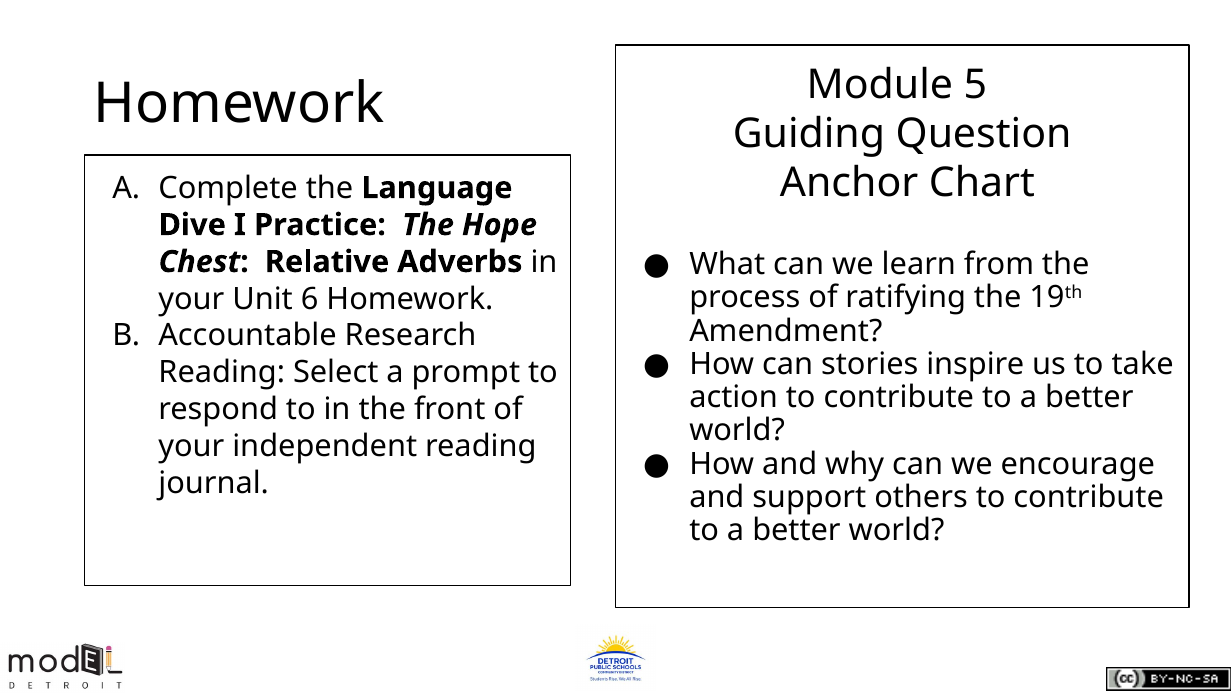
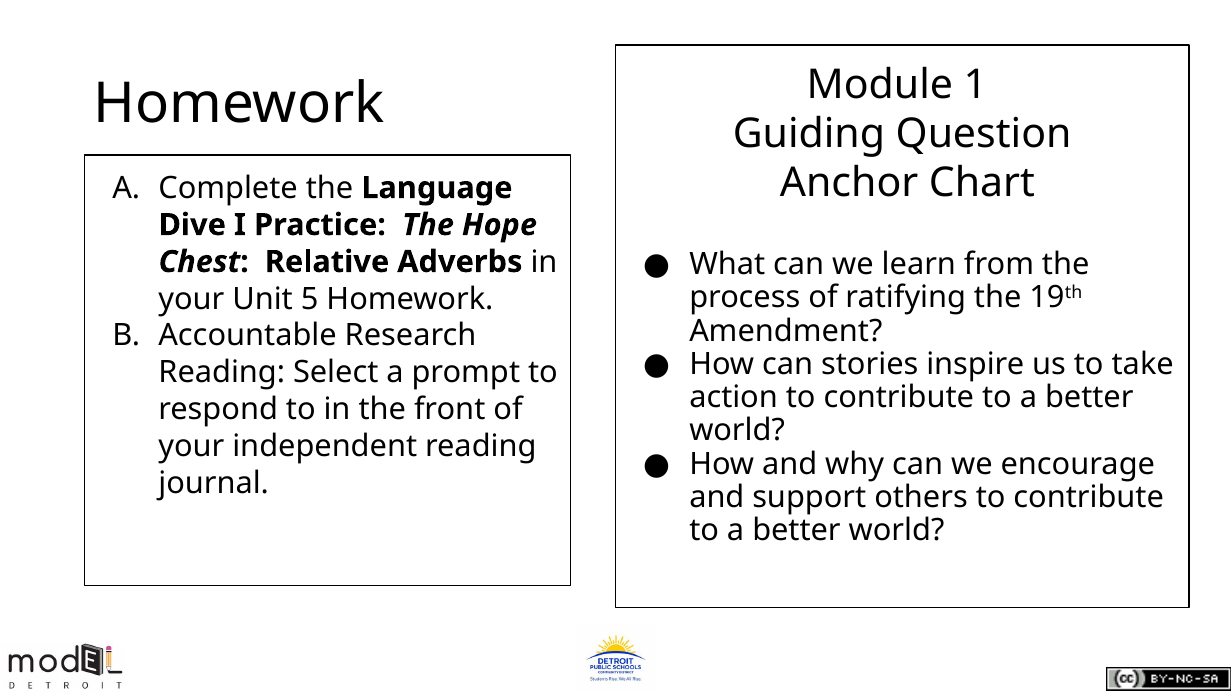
5: 5 -> 1
6: 6 -> 5
